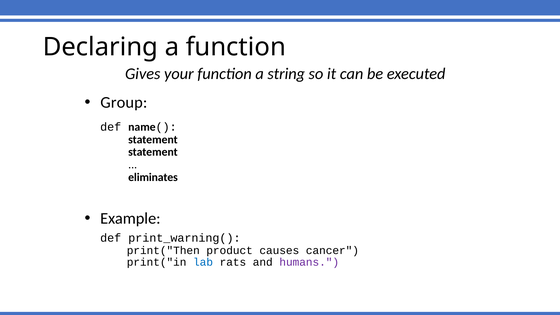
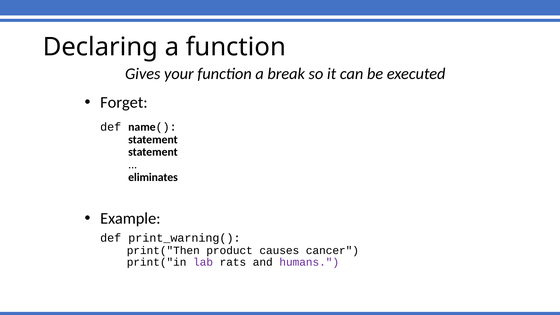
string: string -> break
Group: Group -> Forget
lab colour: blue -> purple
